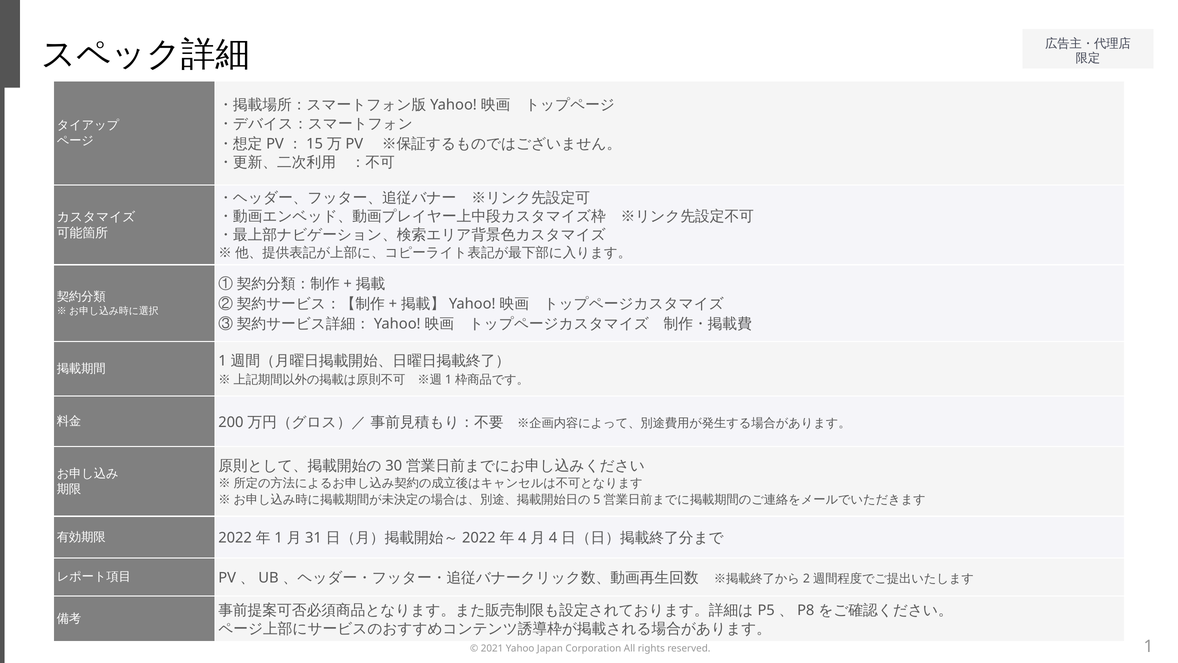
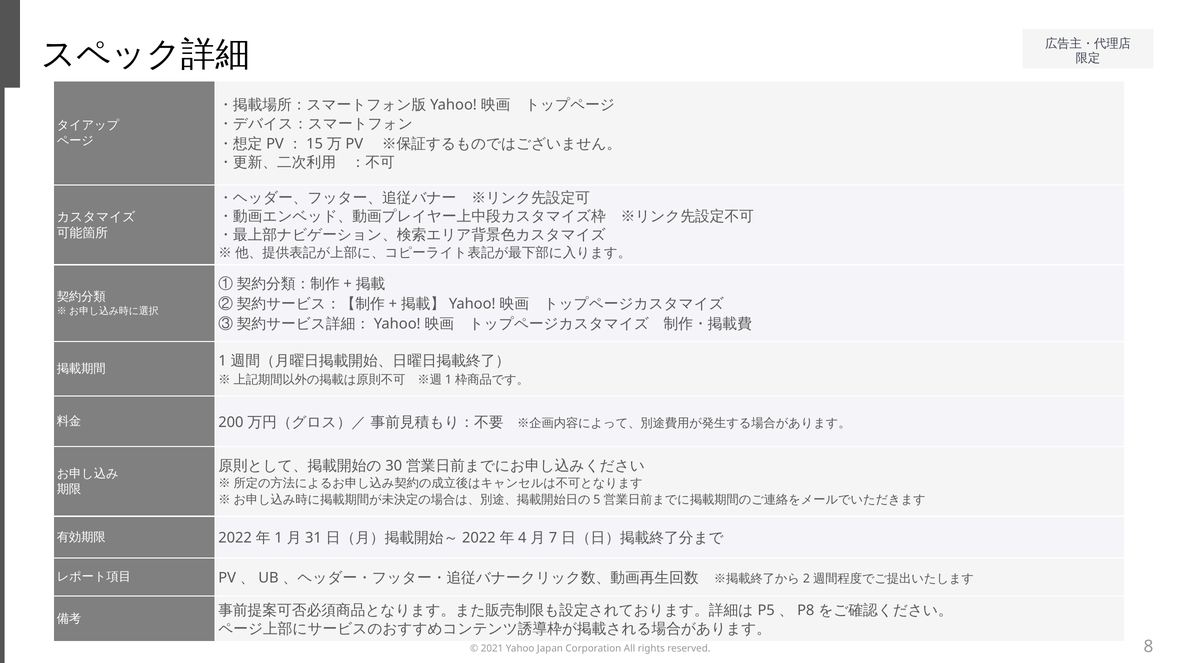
4 at (553, 538): 4 -> 7
1 at (1148, 646): 1 -> 8
